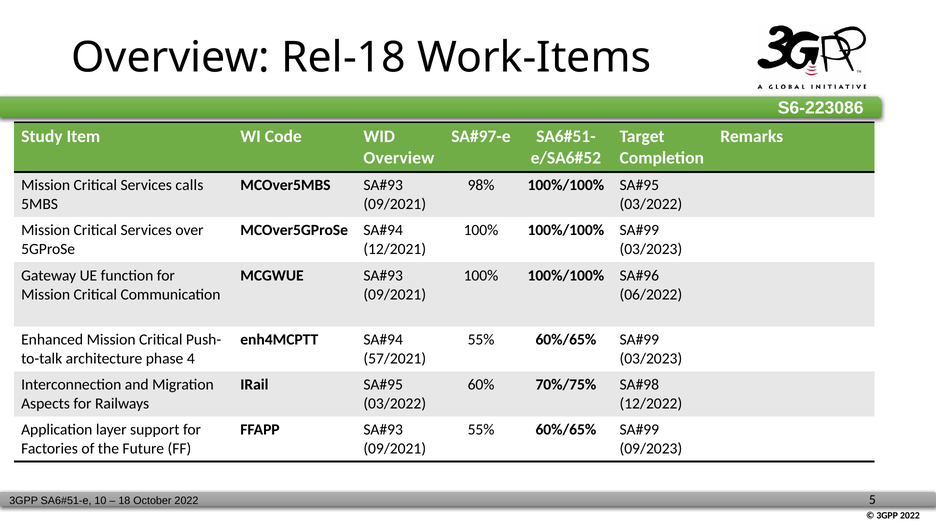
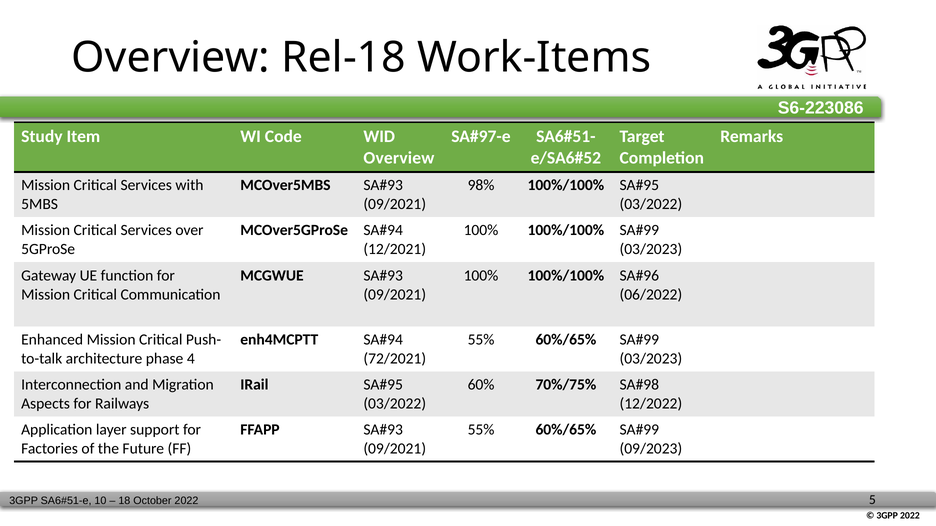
calls: calls -> with
57/2021: 57/2021 -> 72/2021
